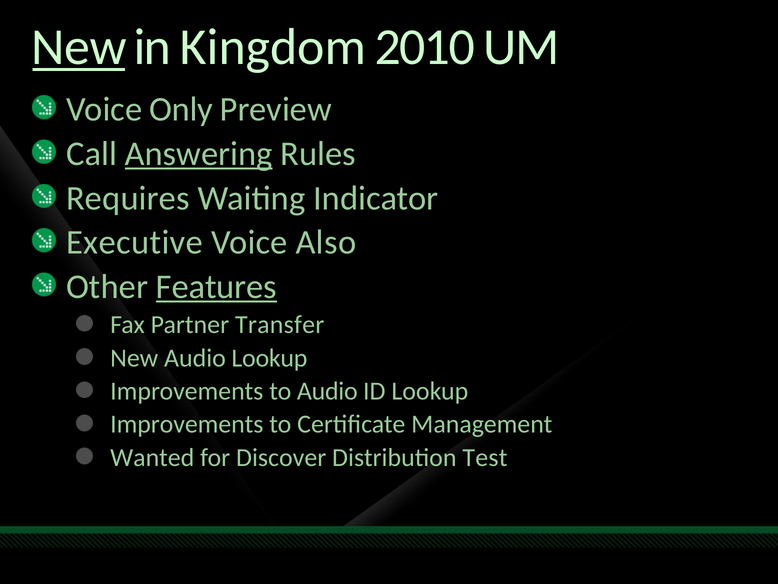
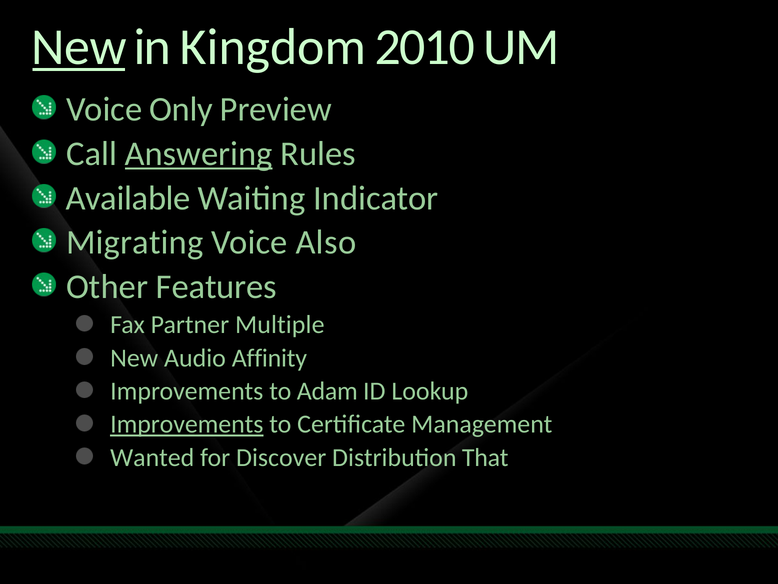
Requires: Requires -> Available
Executive: Executive -> Migrating
Features underline: present -> none
Transfer: Transfer -> Multiple
Audio Lookup: Lookup -> Affinity
to Audio: Audio -> Adam
Improvements at (187, 424) underline: none -> present
Test: Test -> That
